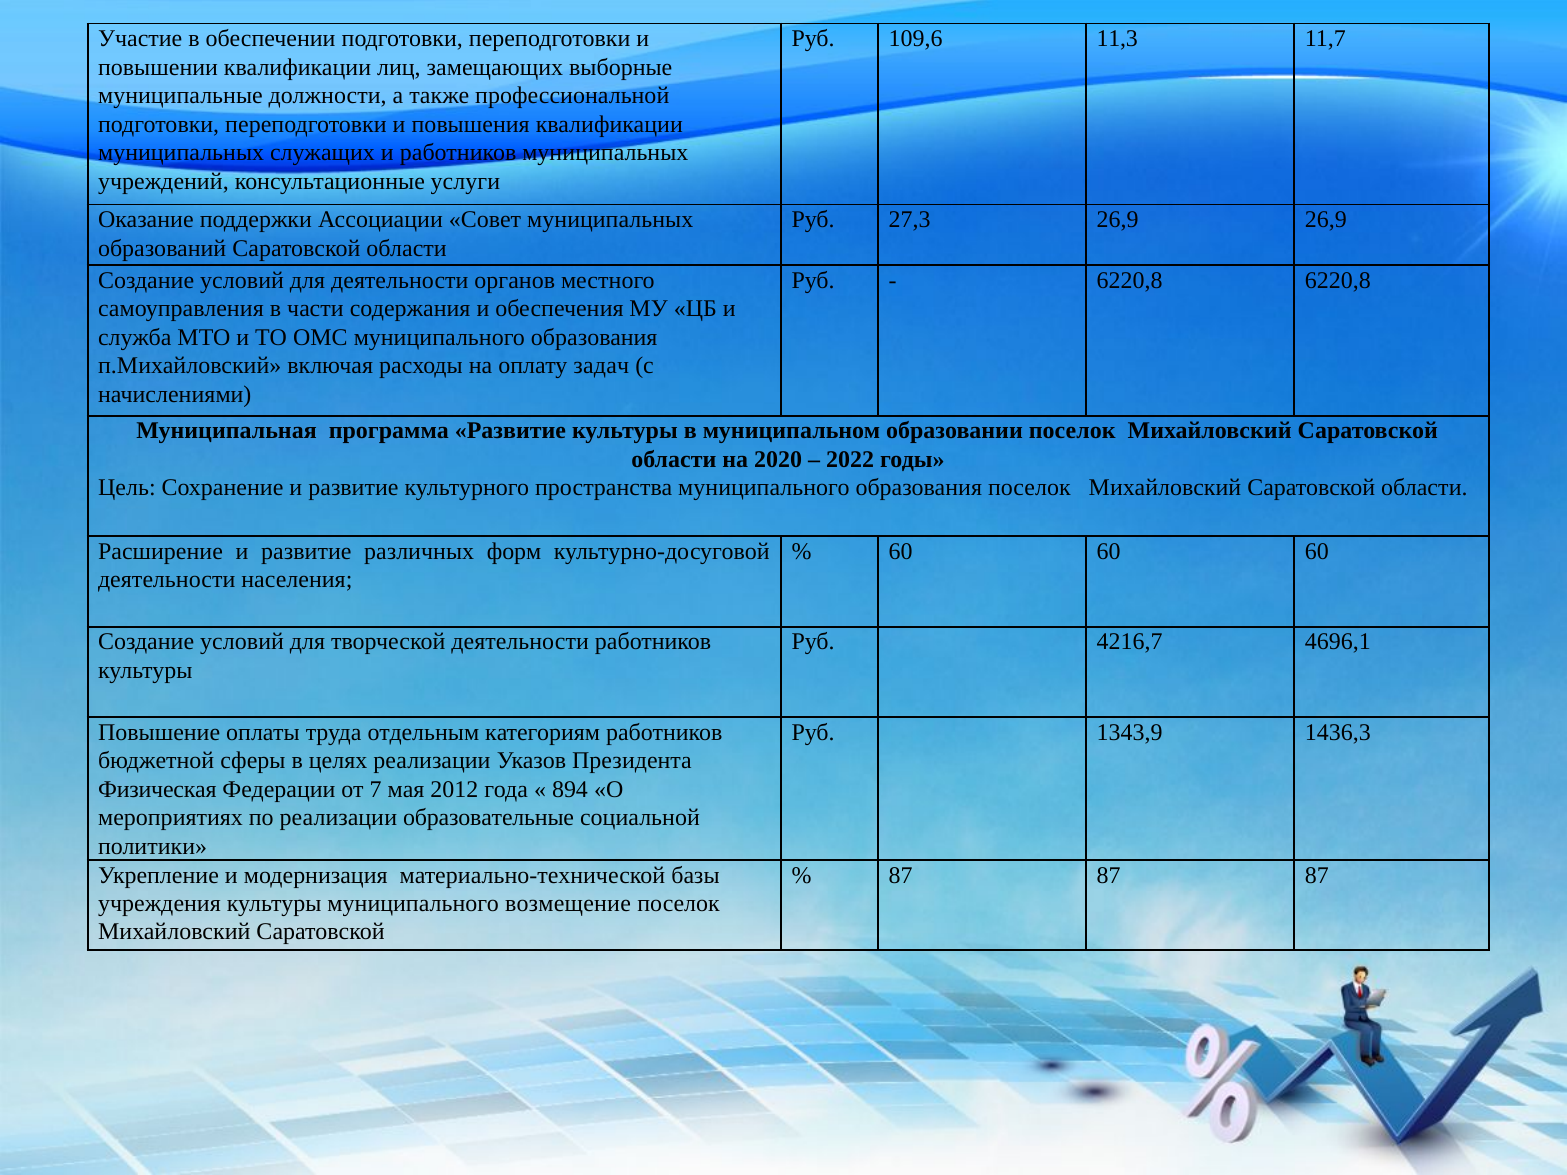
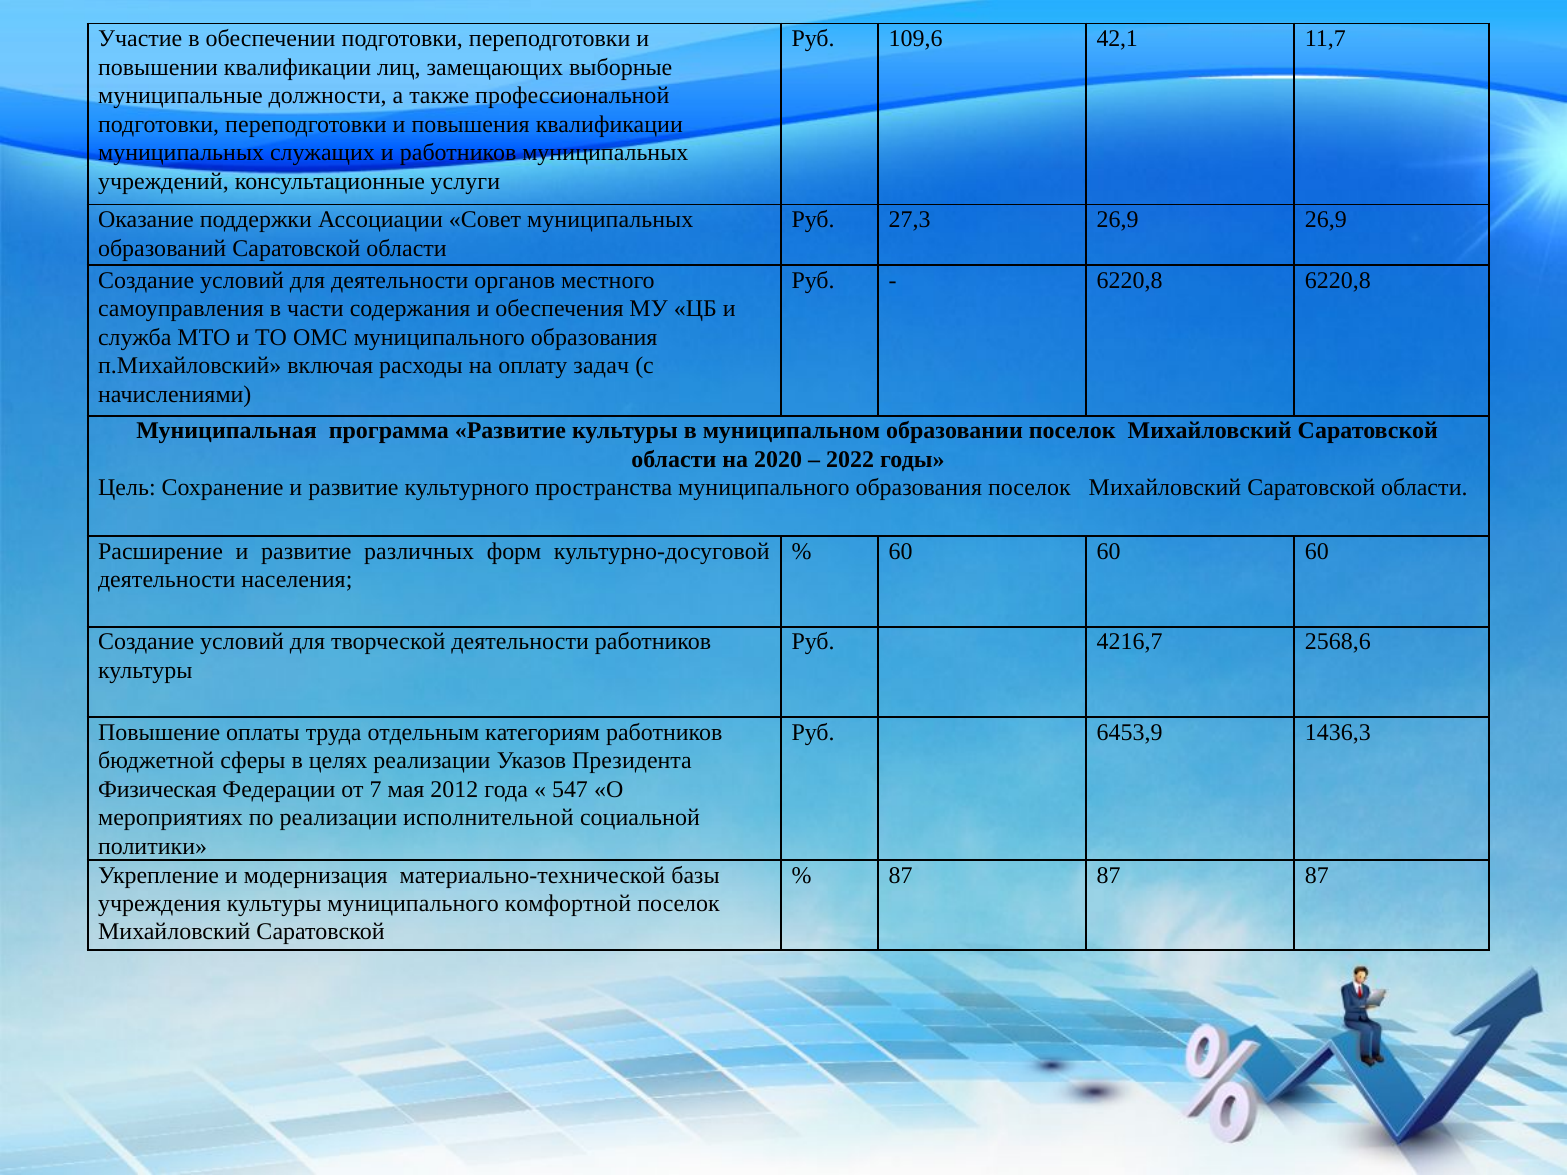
11,3: 11,3 -> 42,1
4696,1: 4696,1 -> 2568,6
1343,9: 1343,9 -> 6453,9
894: 894 -> 547
образовательные: образовательные -> исполнительной
возмещение: возмещение -> комфортной
